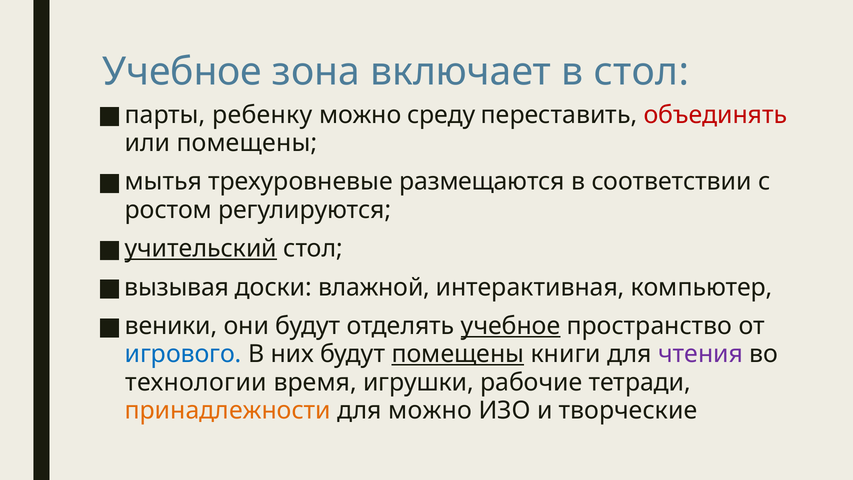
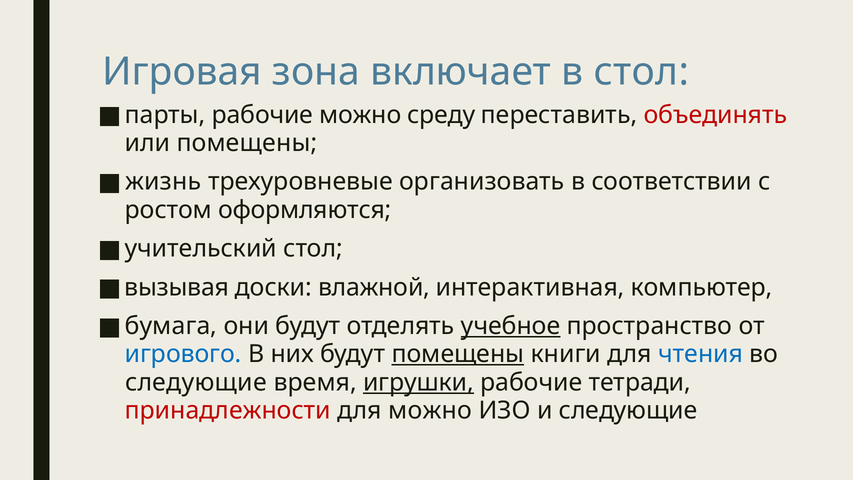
Учебное at (182, 72): Учебное -> Игровая
парты ребенку: ребенку -> рабочие
мытья: мытья -> жизнь
размещаются: размещаются -> организовать
регулируются: регулируются -> оформляются
учительский underline: present -> none
веники: веники -> бумага
чтения colour: purple -> blue
технологии at (196, 382): технологии -> следующие
игрушки underline: none -> present
принадлежности colour: orange -> red
и творческие: творческие -> следующие
